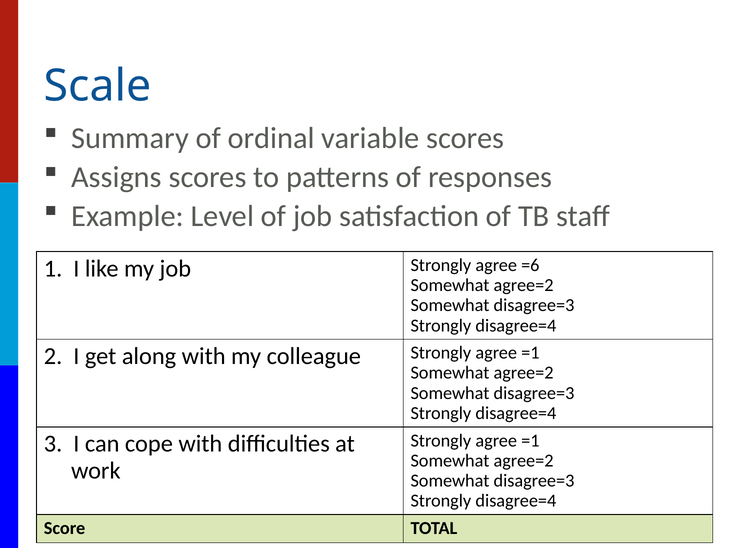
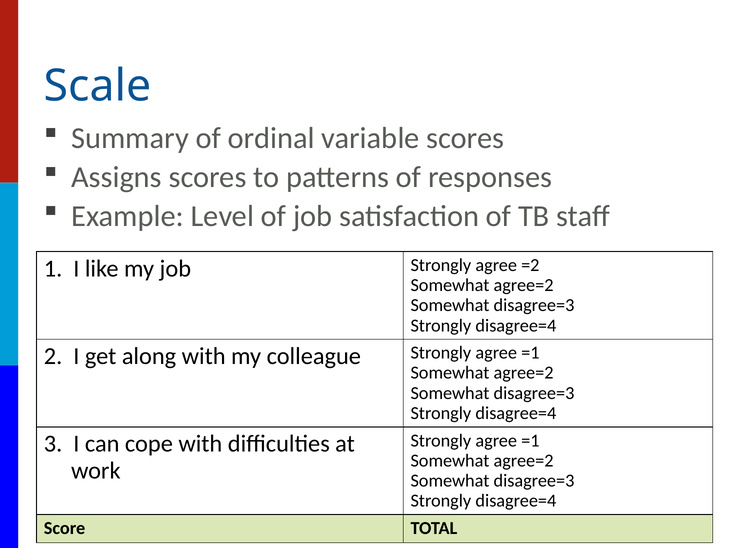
=6: =6 -> =2
